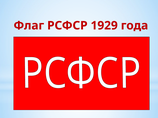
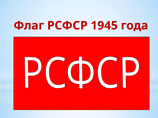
1929: 1929 -> 1945
